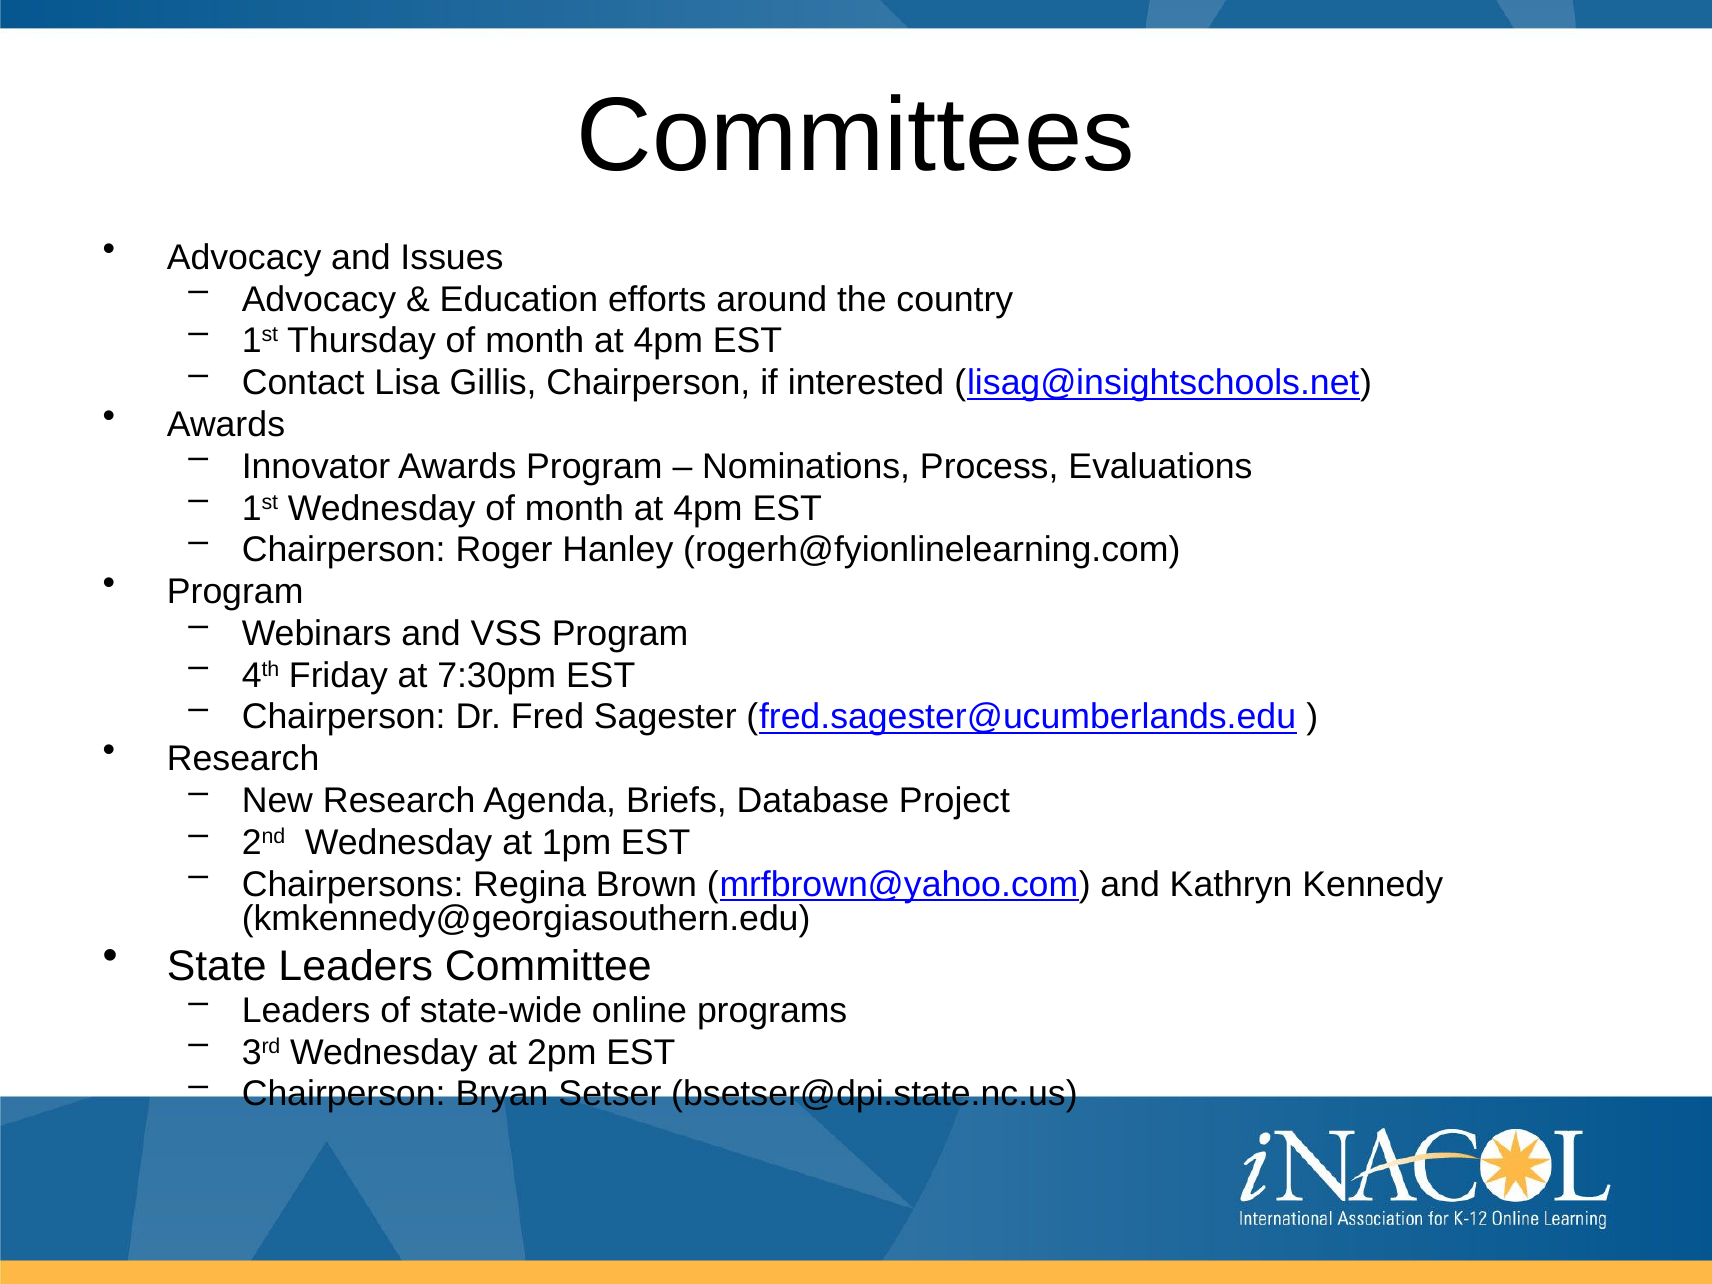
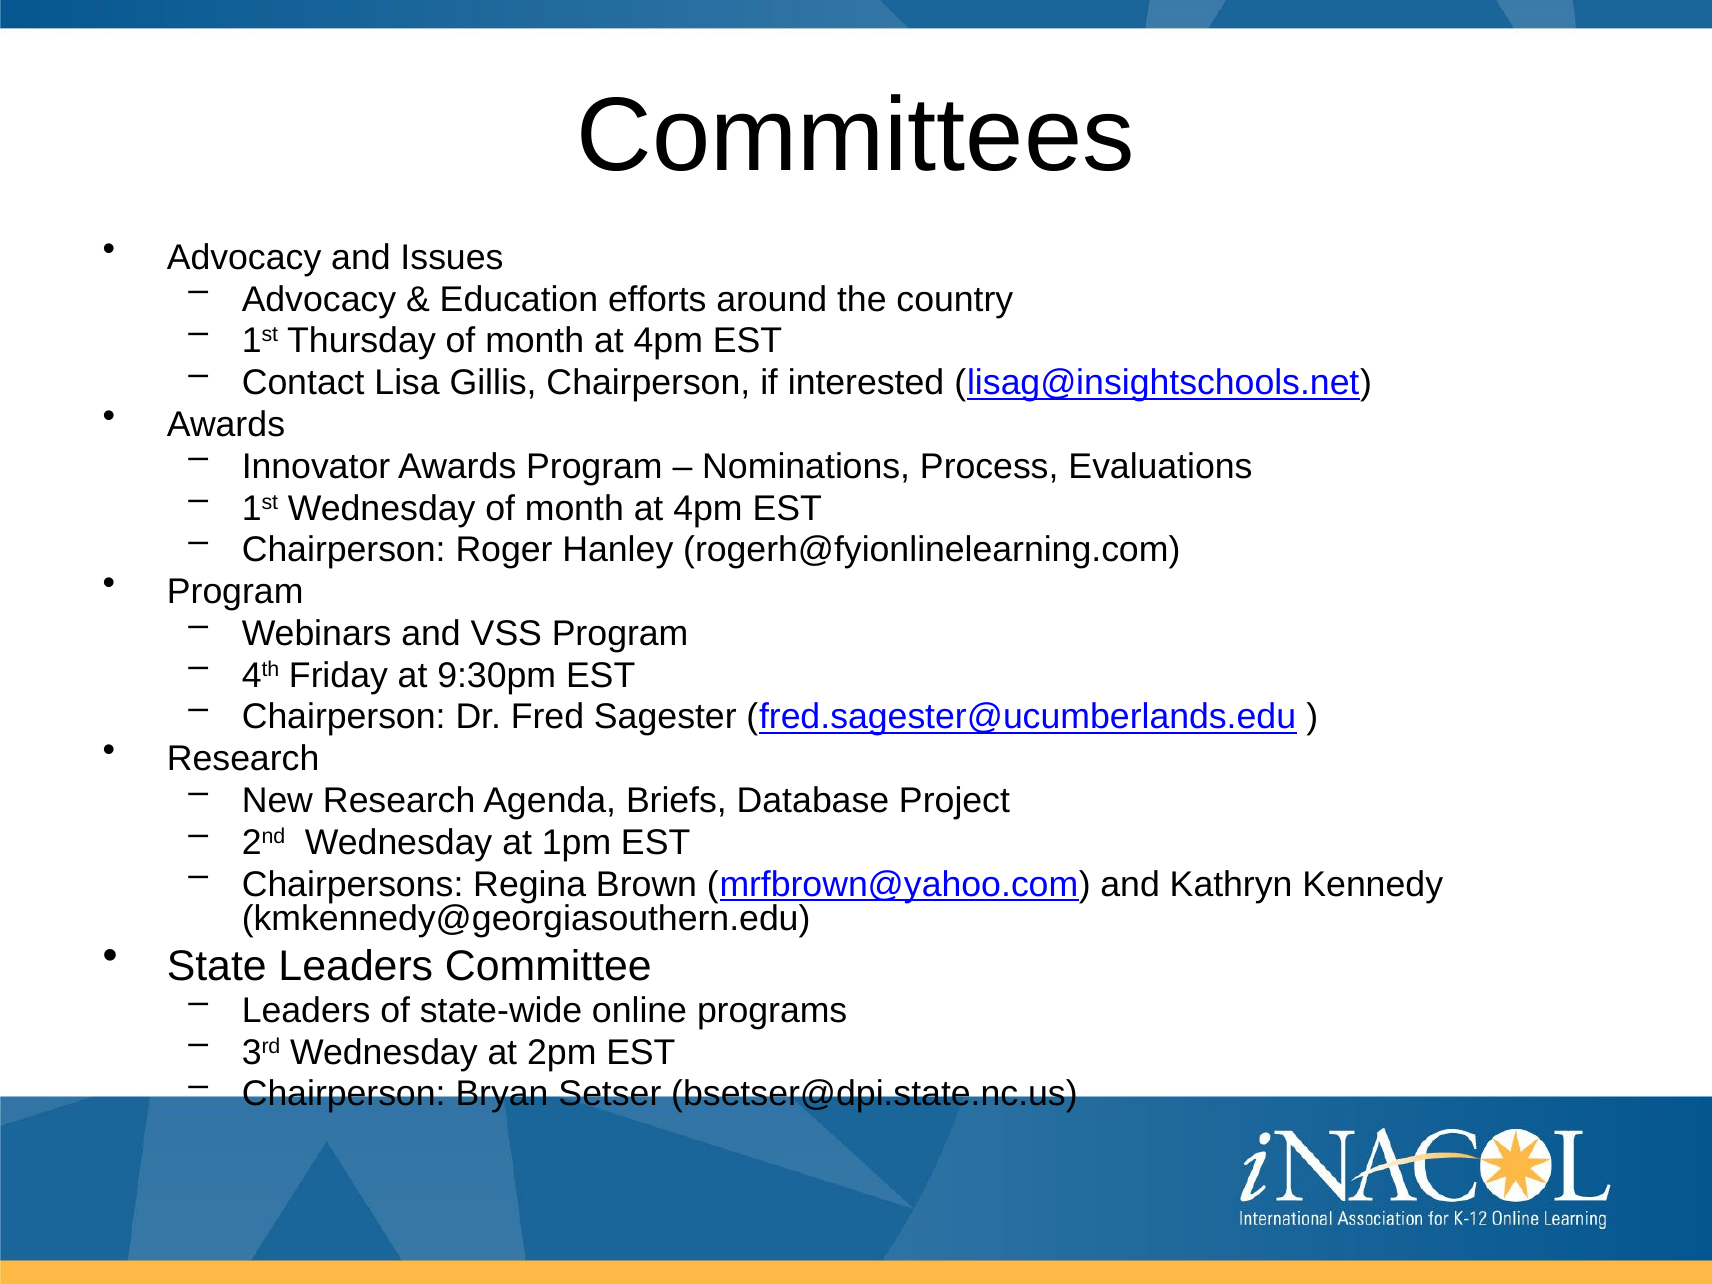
7:30pm: 7:30pm -> 9:30pm
